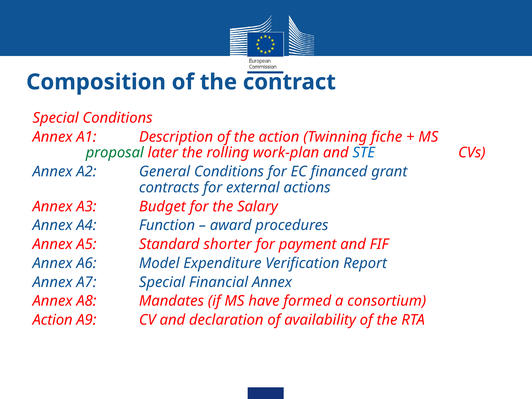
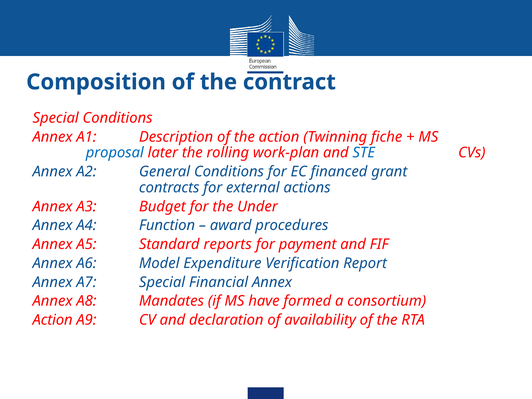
proposal colour: green -> blue
Salary: Salary -> Under
shorter: shorter -> reports
